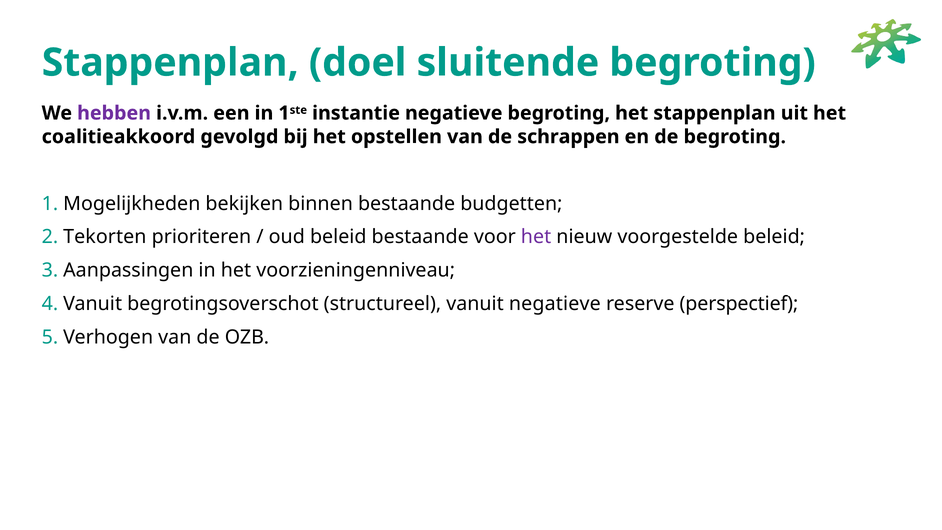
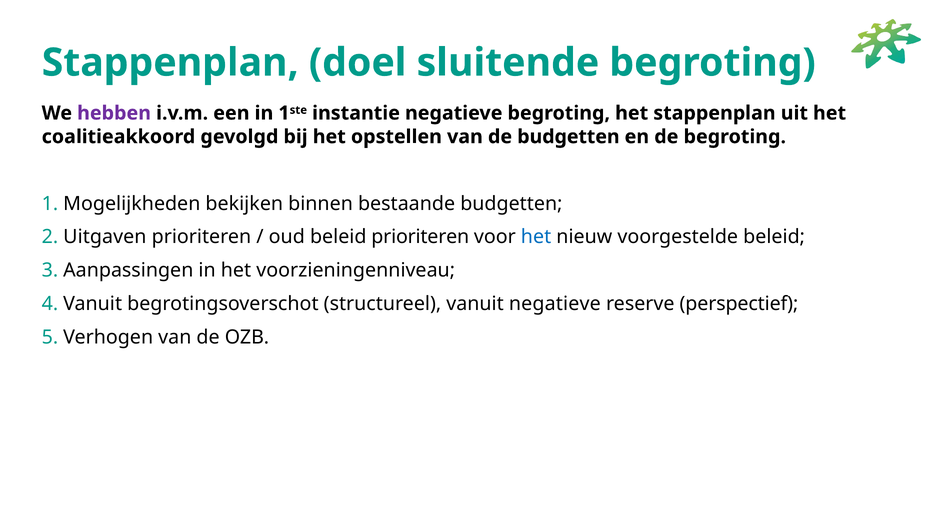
de schrappen: schrappen -> budgetten
Tekorten: Tekorten -> Uitgaven
beleid bestaande: bestaande -> prioriteren
het at (536, 237) colour: purple -> blue
